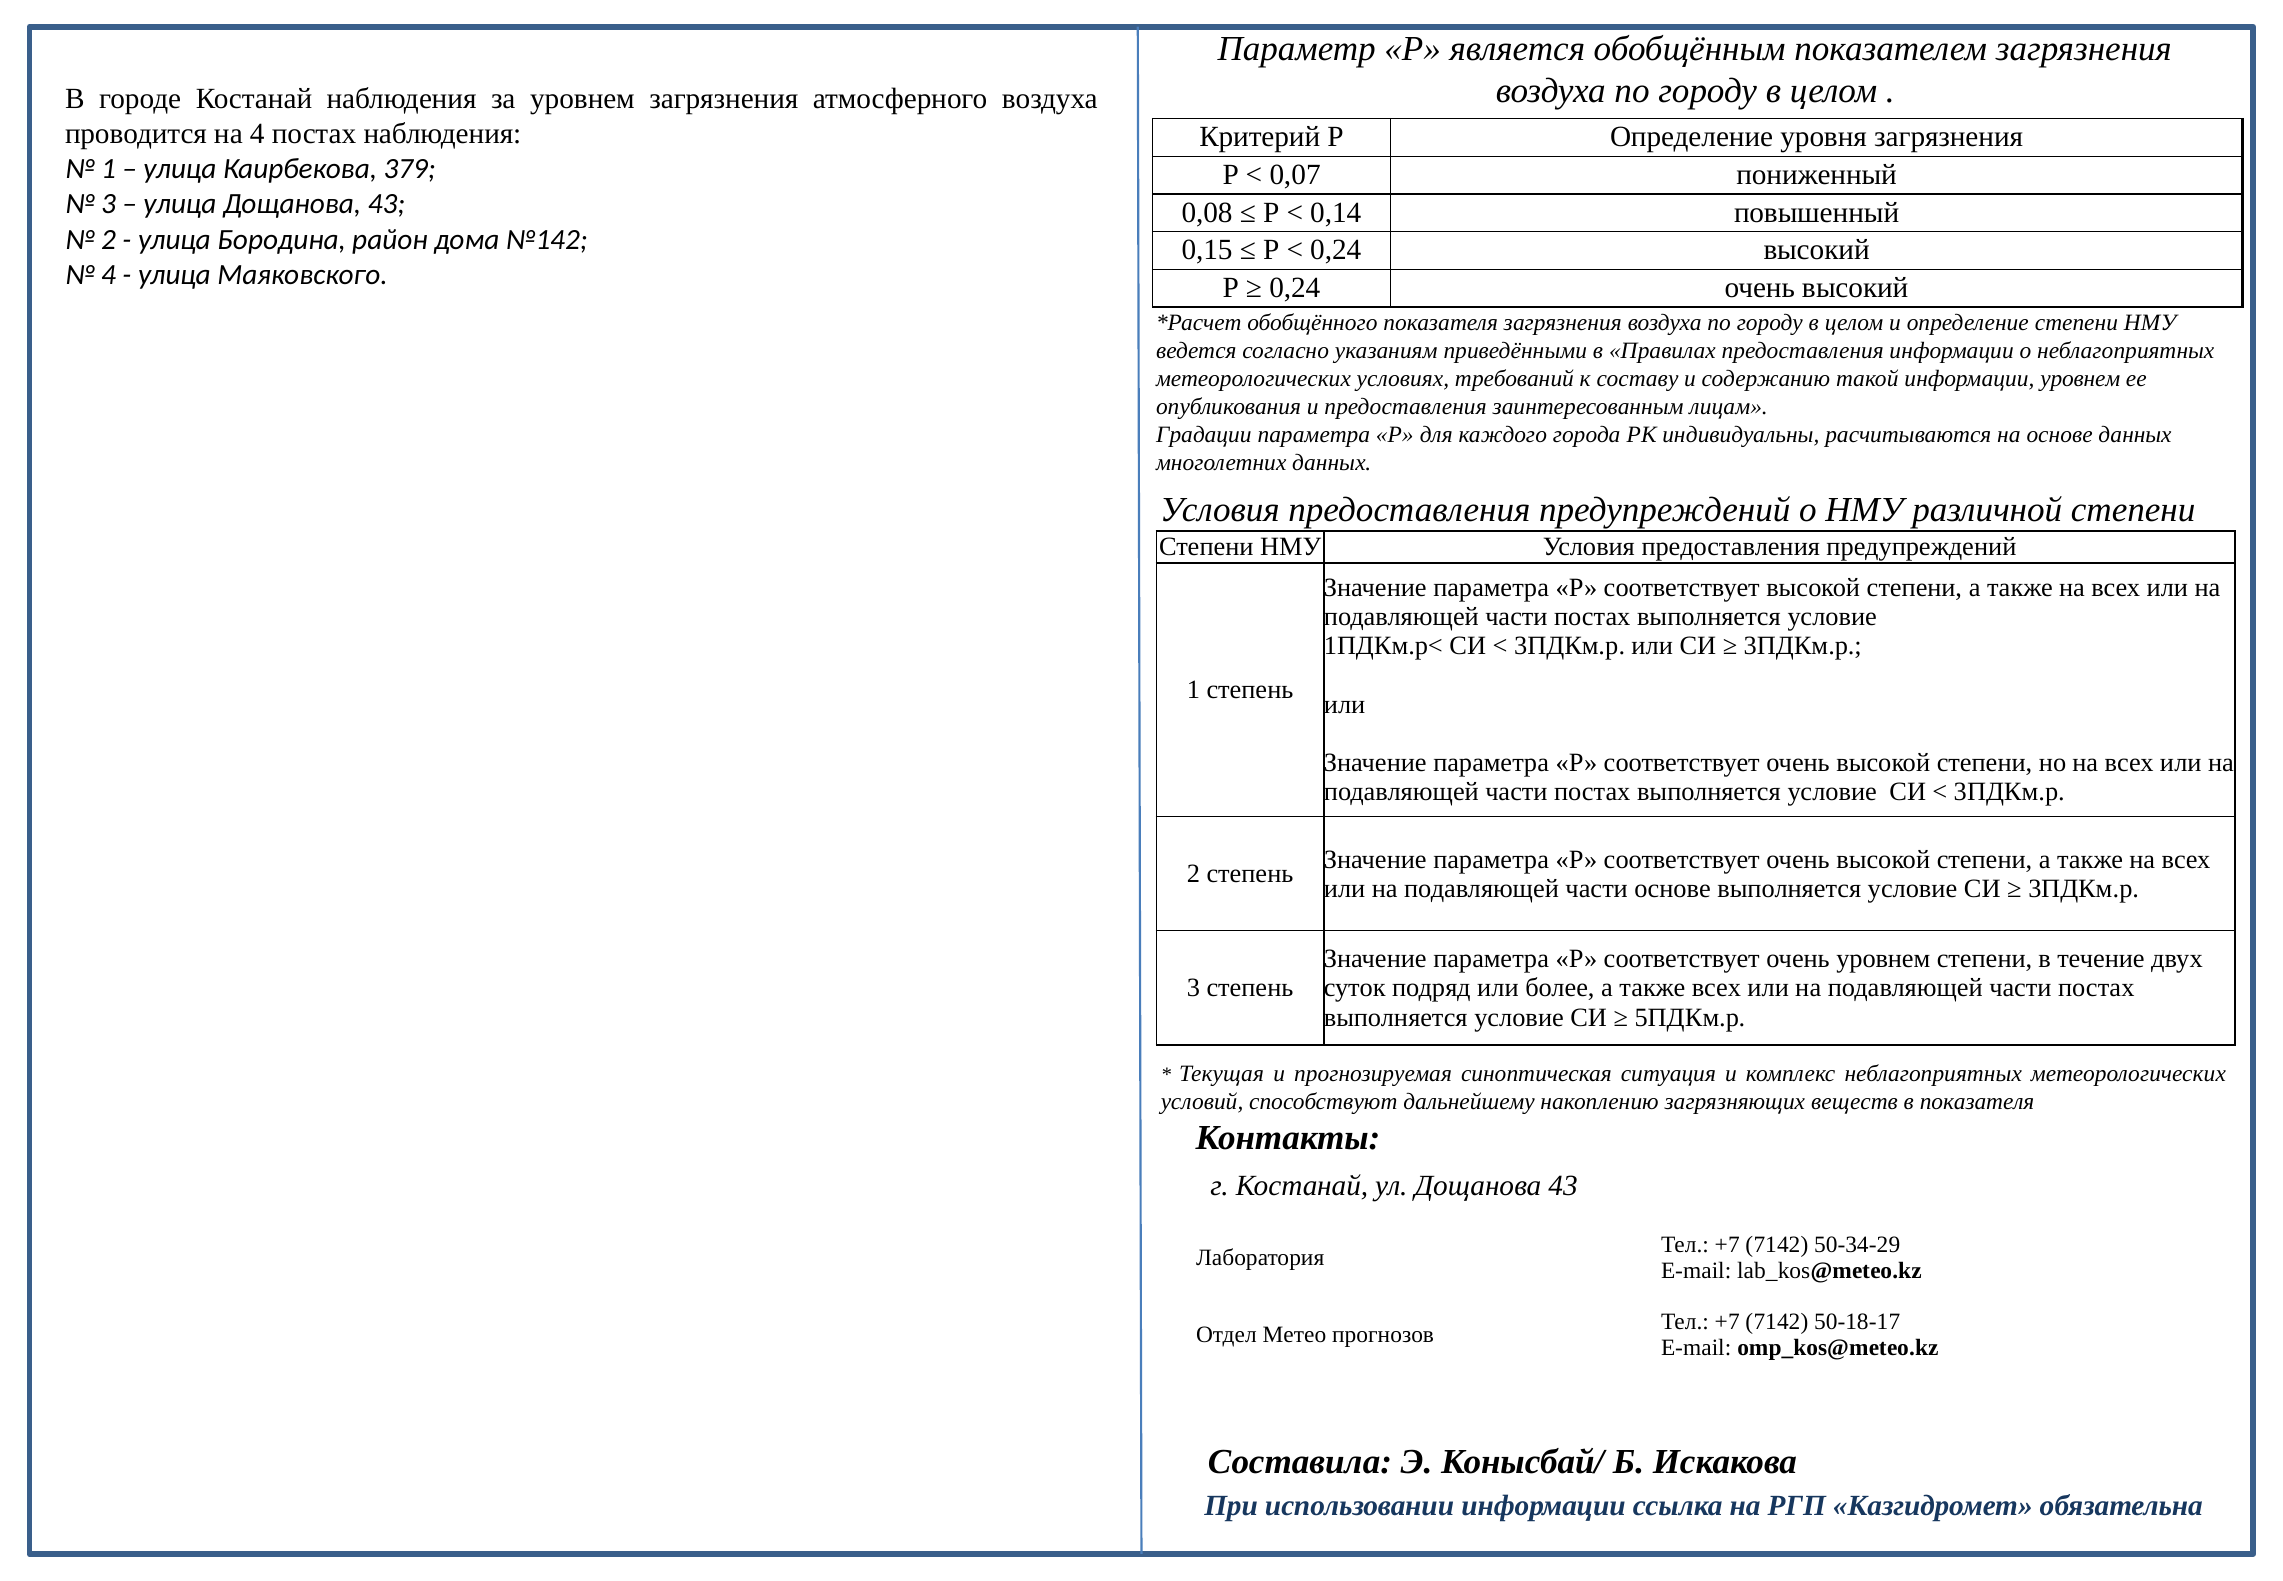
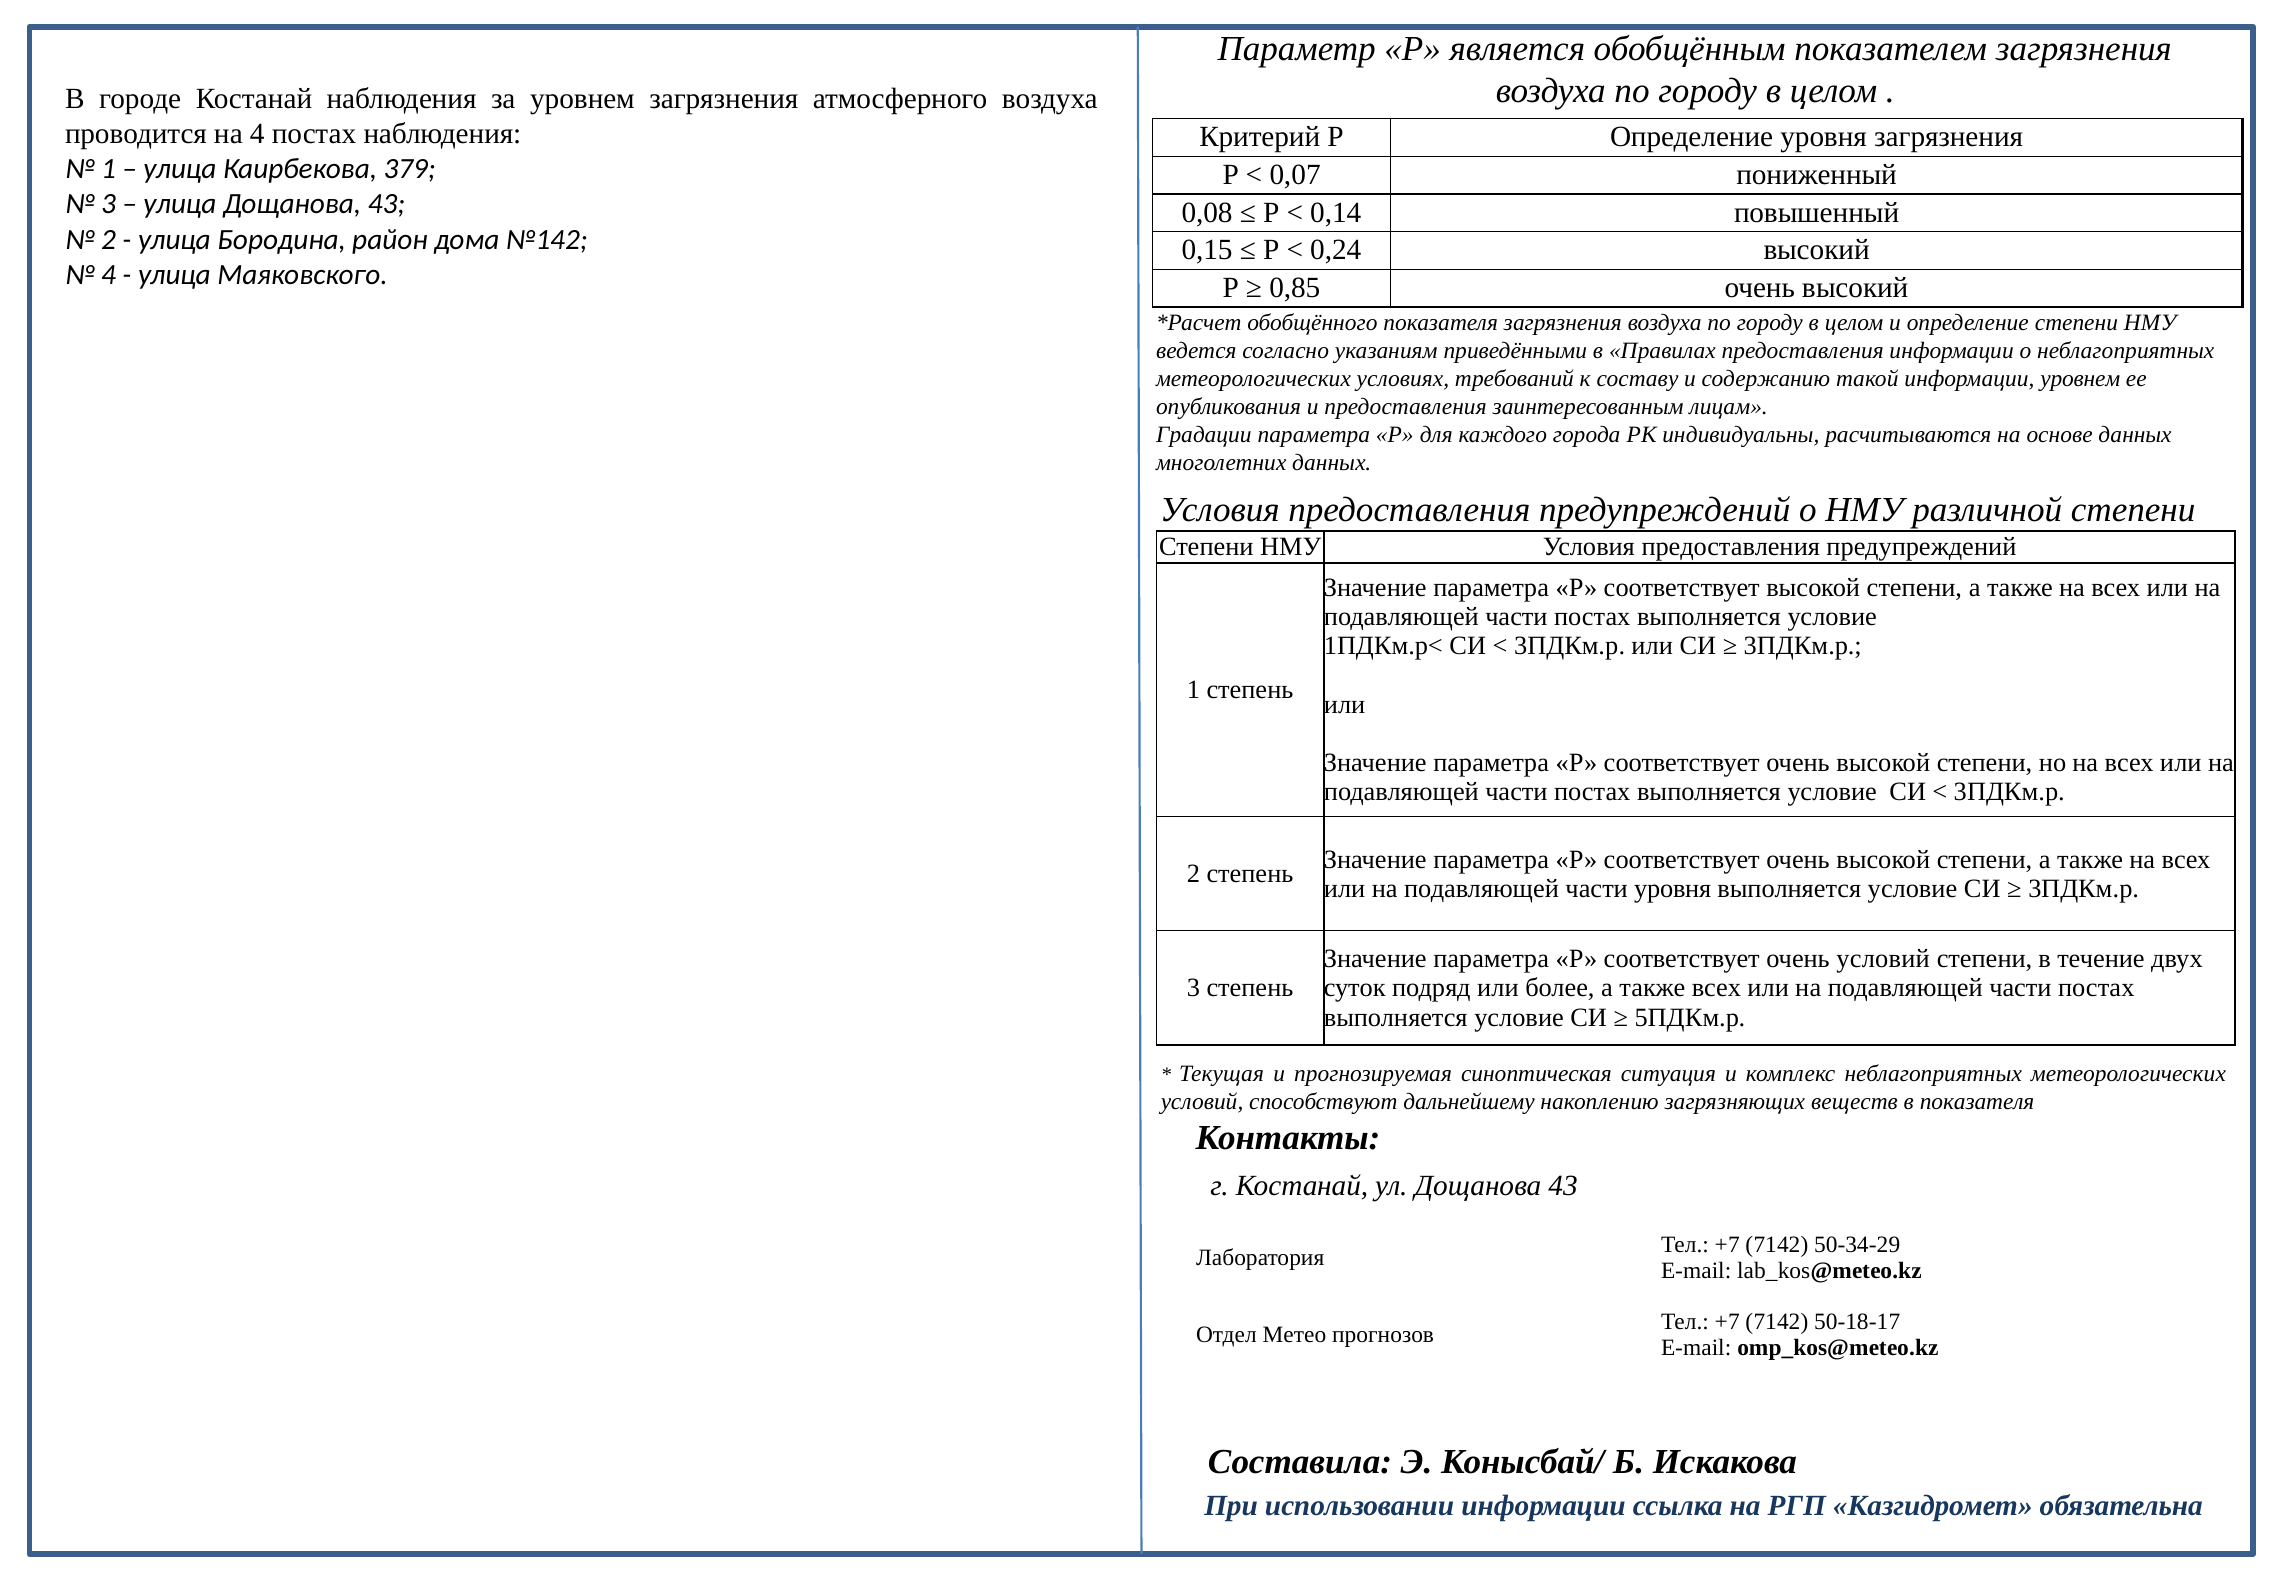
0,24 at (1295, 288): 0,24 -> 0,85
части основе: основе -> уровня
очень уровнем: уровнем -> условий
